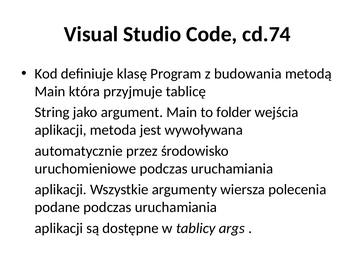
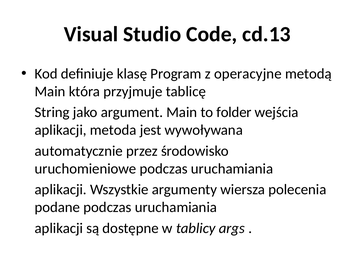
cd.74: cd.74 -> cd.13
budowania: budowania -> operacyjne
